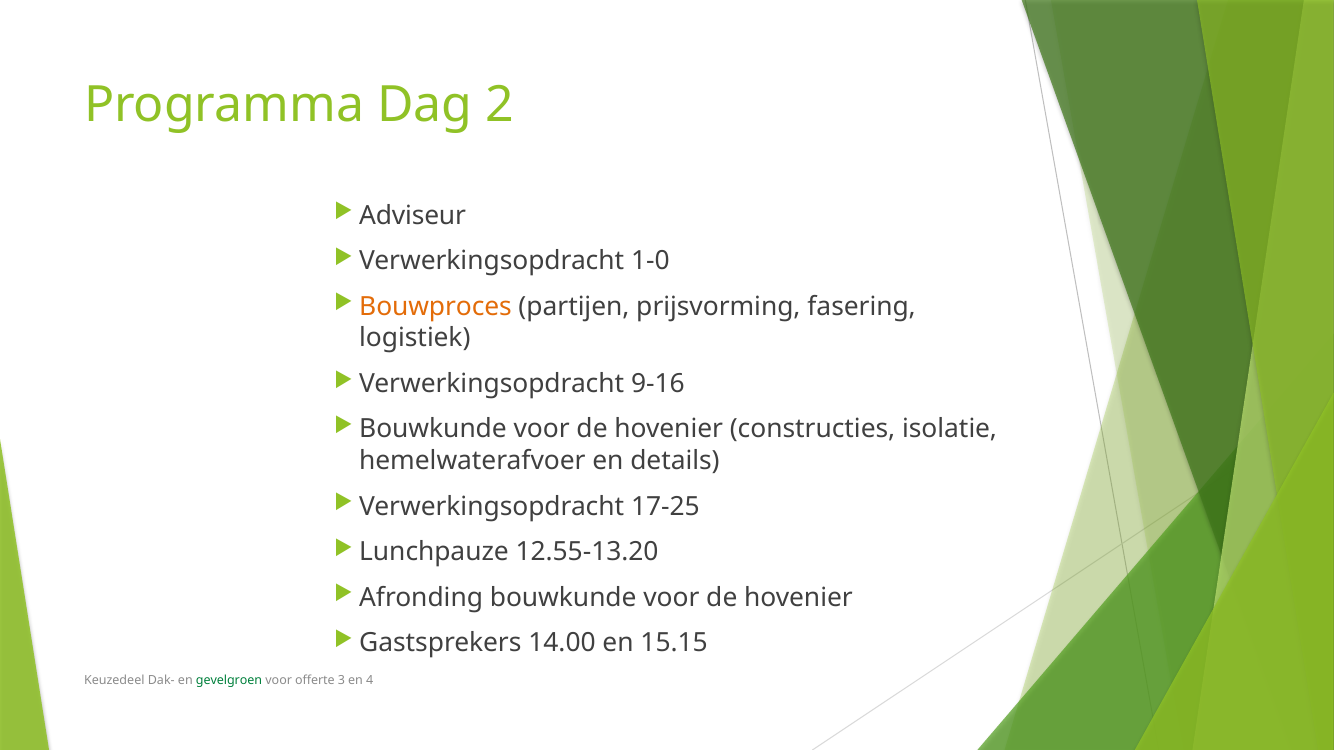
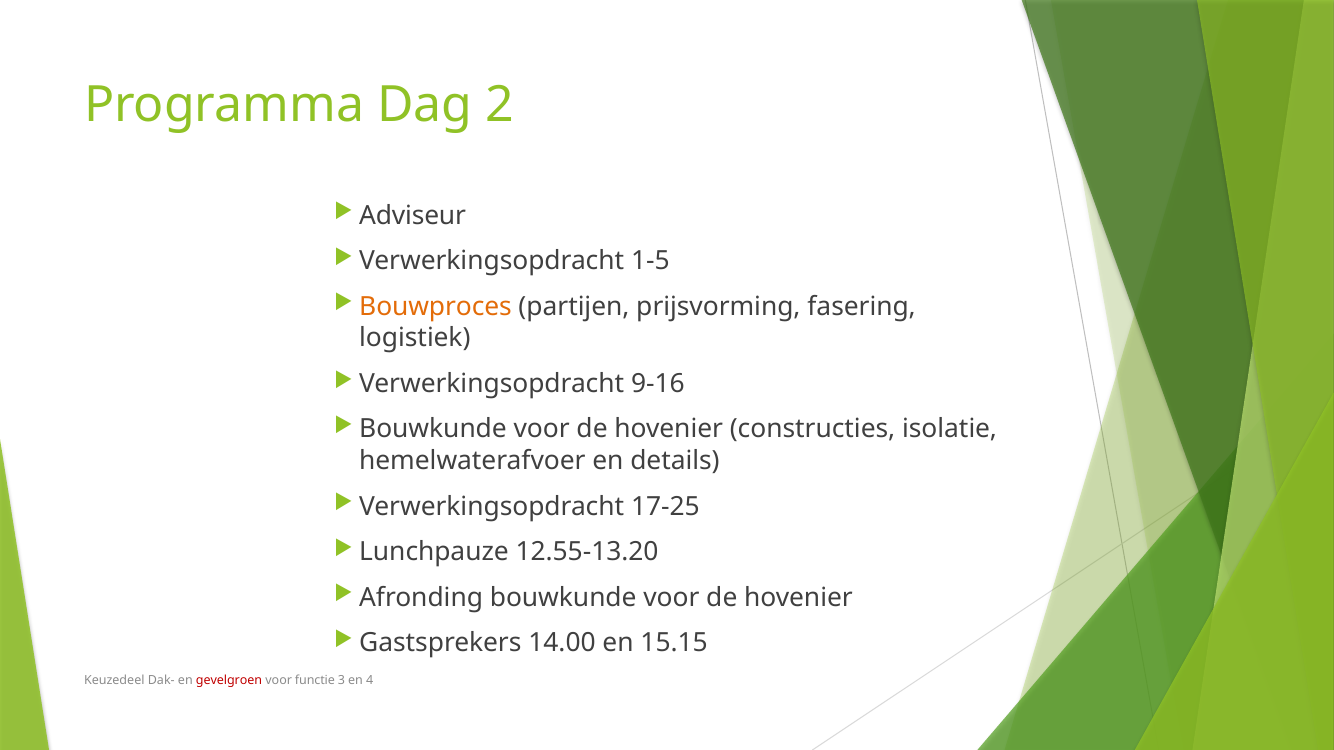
1-0: 1-0 -> 1-5
gevelgroen colour: green -> red
offerte: offerte -> functie
